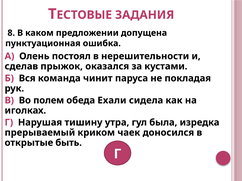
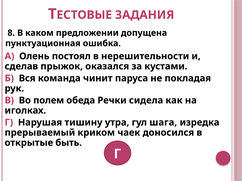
Ехали: Ехали -> Речки
была: была -> шага
